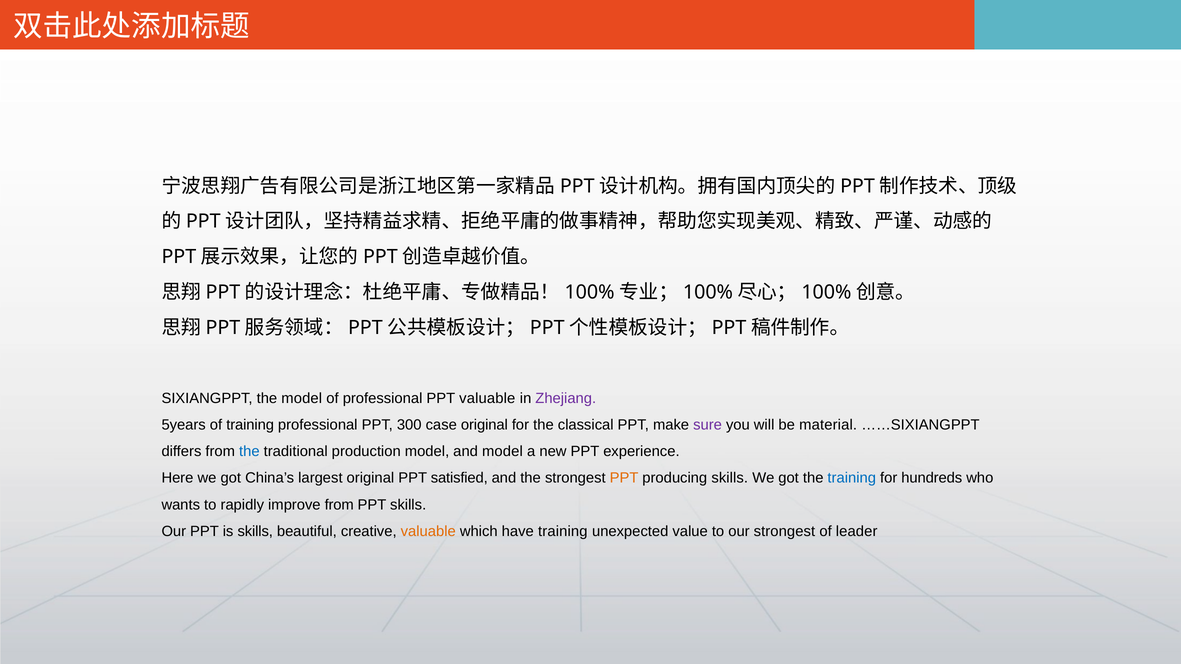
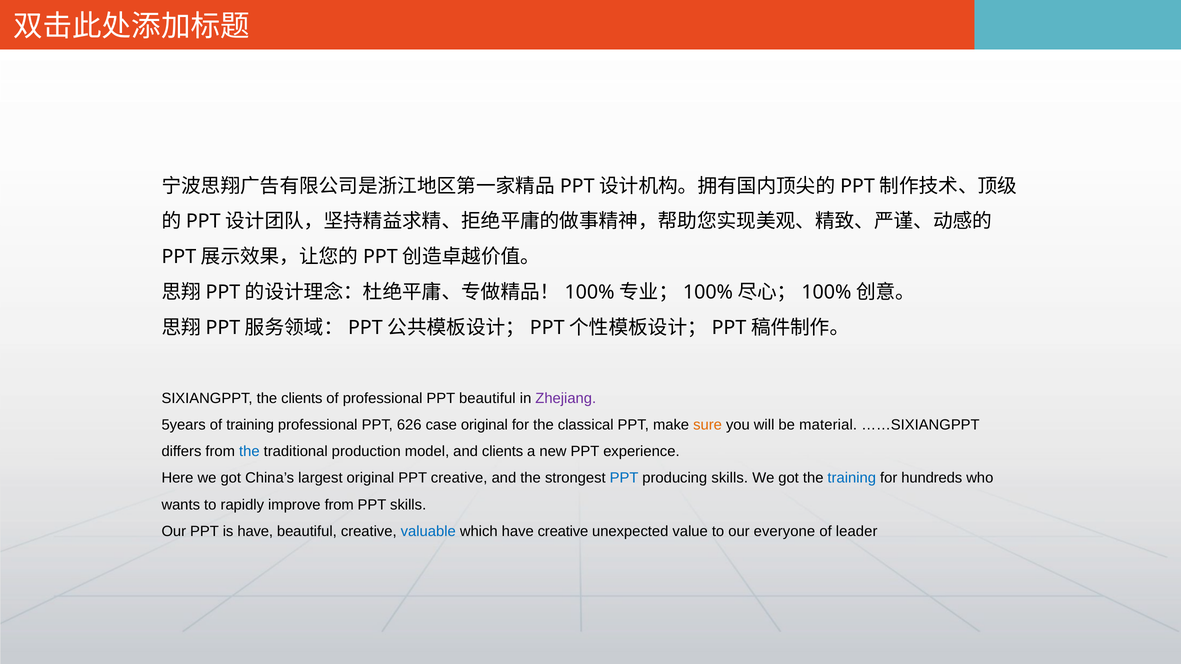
the model: model -> clients
PPT valuable: valuable -> beautiful
300: 300 -> 626
sure colour: purple -> orange
and model: model -> clients
PPT satisfied: satisfied -> creative
PPT at (624, 478) colour: orange -> blue
is skills: skills -> have
valuable at (428, 532) colour: orange -> blue
have training: training -> creative
our strongest: strongest -> everyone
